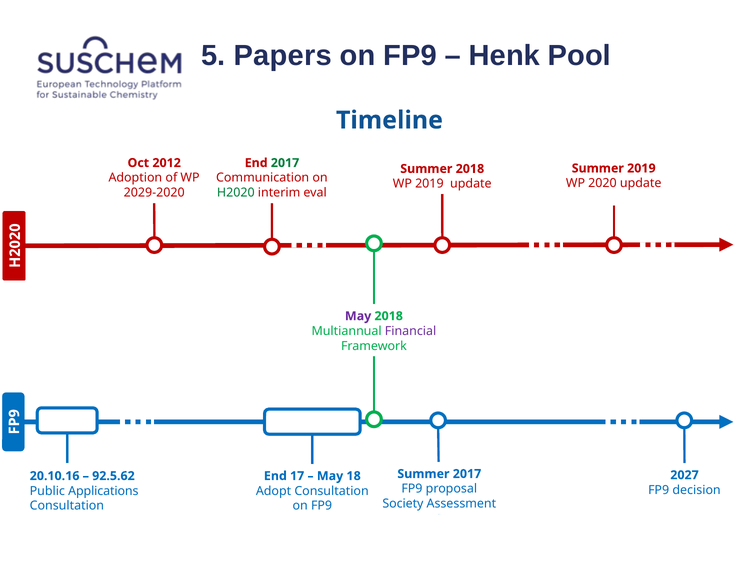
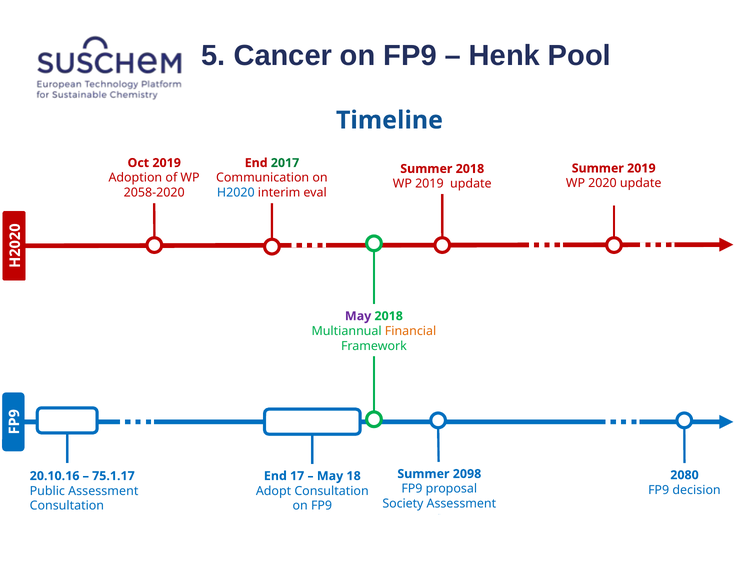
Papers: Papers -> Cancer
Oct 2012: 2012 -> 2019
2029-2020: 2029-2020 -> 2058-2020
H2020 colour: green -> blue
Financial colour: purple -> orange
Summer 2017: 2017 -> 2098
2027: 2027 -> 2080
92.5.62: 92.5.62 -> 75.1.17
Public Applications: Applications -> Assessment
